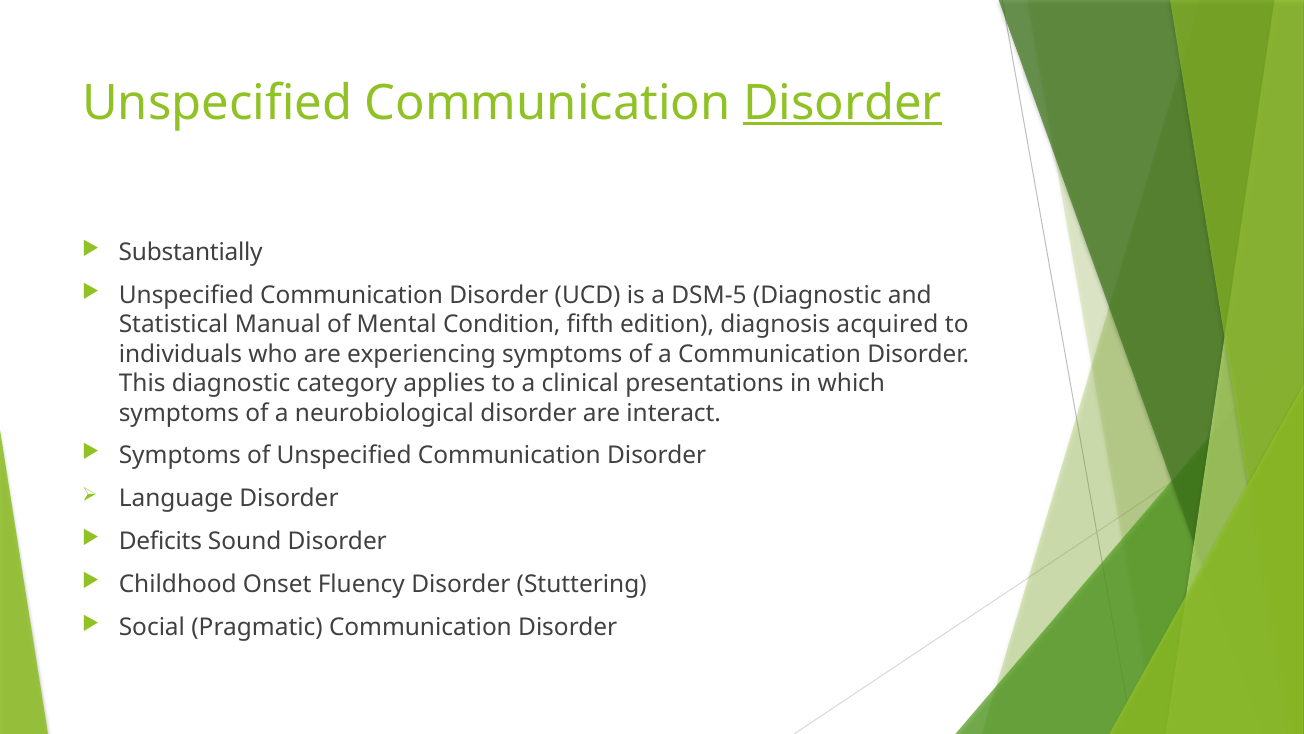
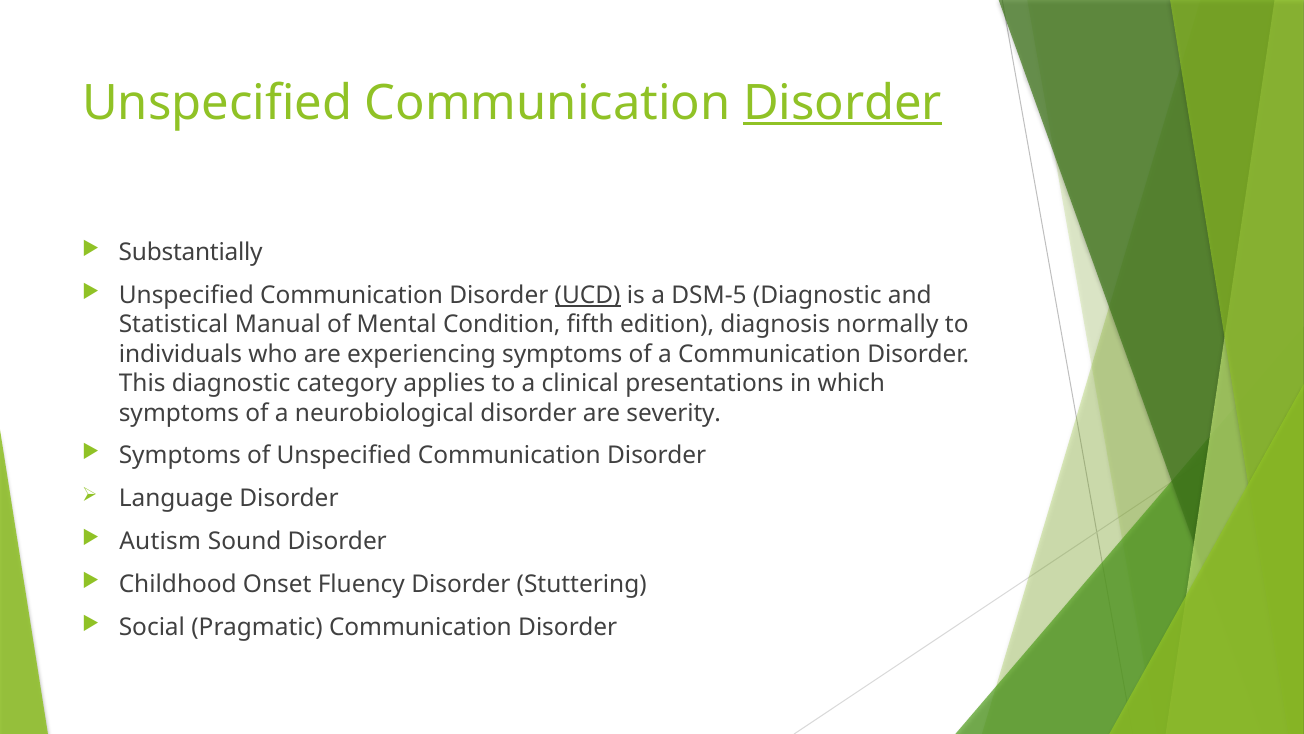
UCD underline: none -> present
acquired: acquired -> normally
interact: interact -> severity
Deficits: Deficits -> Autism
